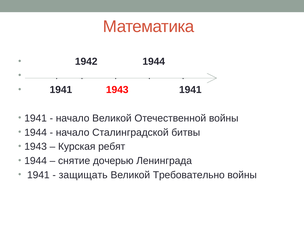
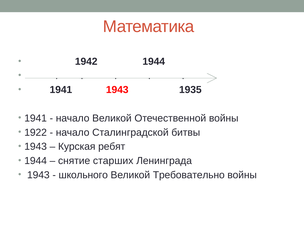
1943 1941: 1941 -> 1935
1944 at (36, 132): 1944 -> 1922
дочерью: дочерью -> старших
1941 at (38, 175): 1941 -> 1943
защищать: защищать -> школьного
